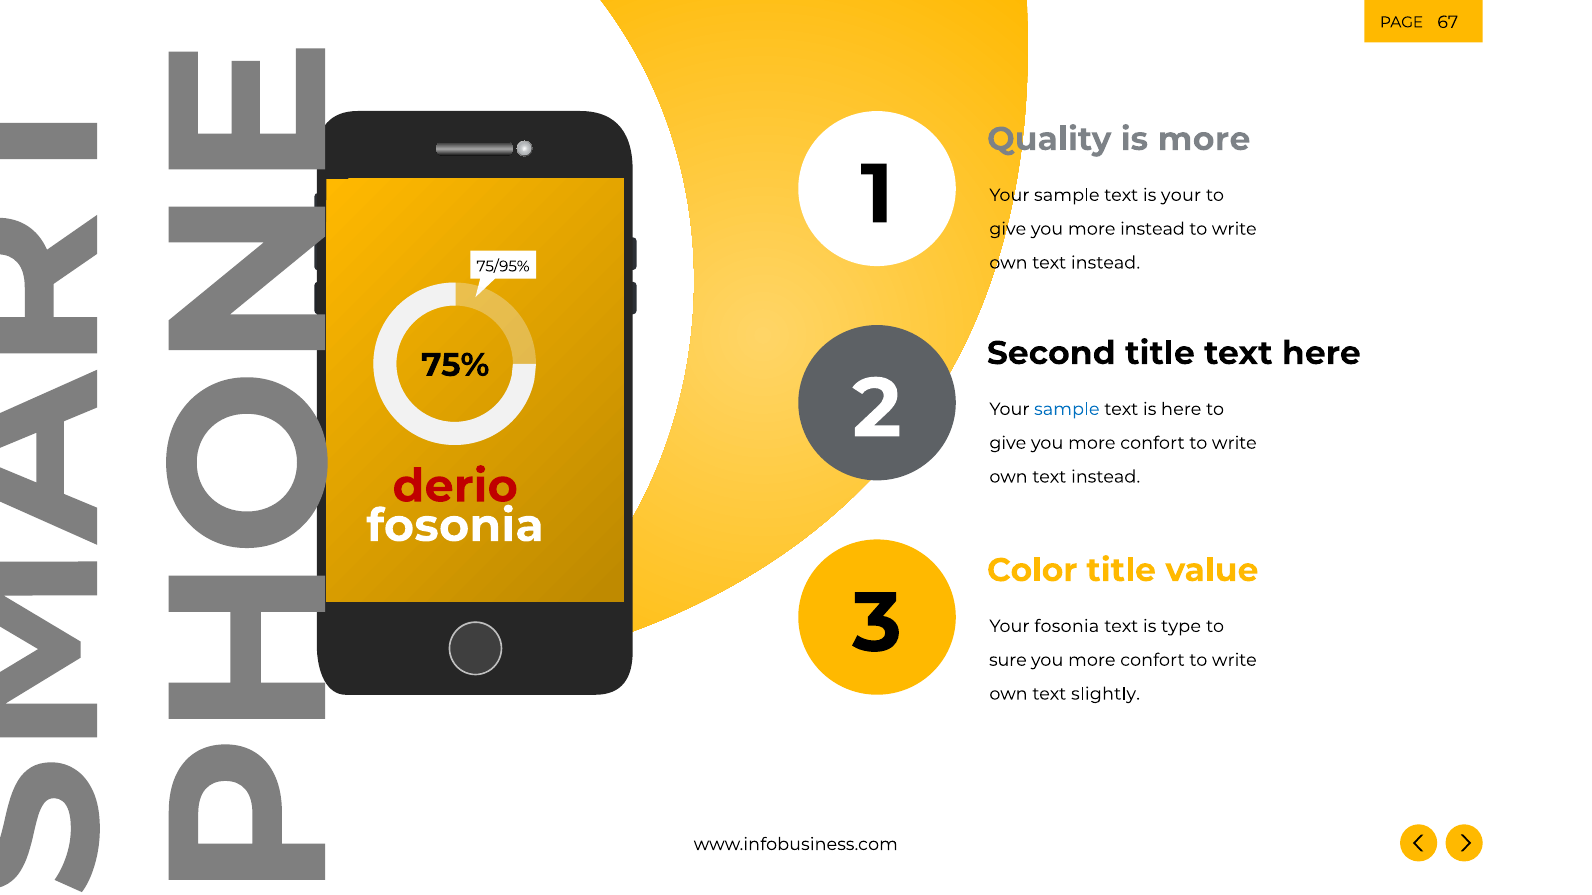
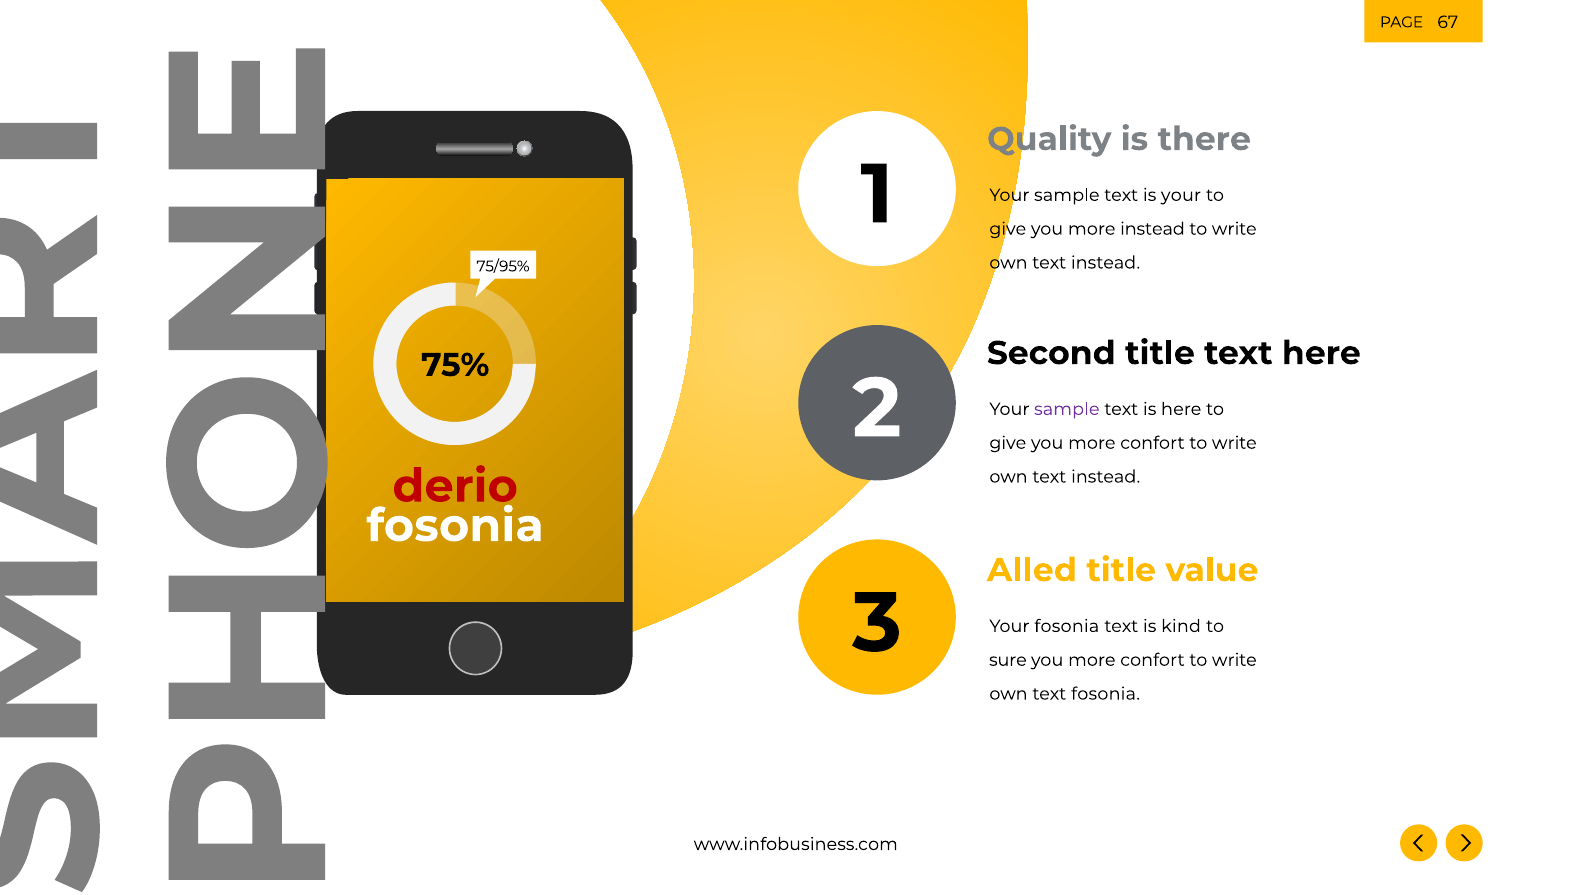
is more: more -> there
sample at (1067, 409) colour: blue -> purple
Color: Color -> Alled
type: type -> kind
text slightly: slightly -> fosonia
